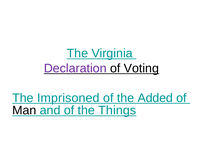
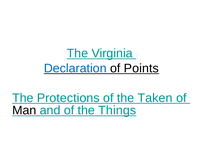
Declaration colour: purple -> blue
Voting: Voting -> Points
Imprisoned: Imprisoned -> Protections
Added: Added -> Taken
